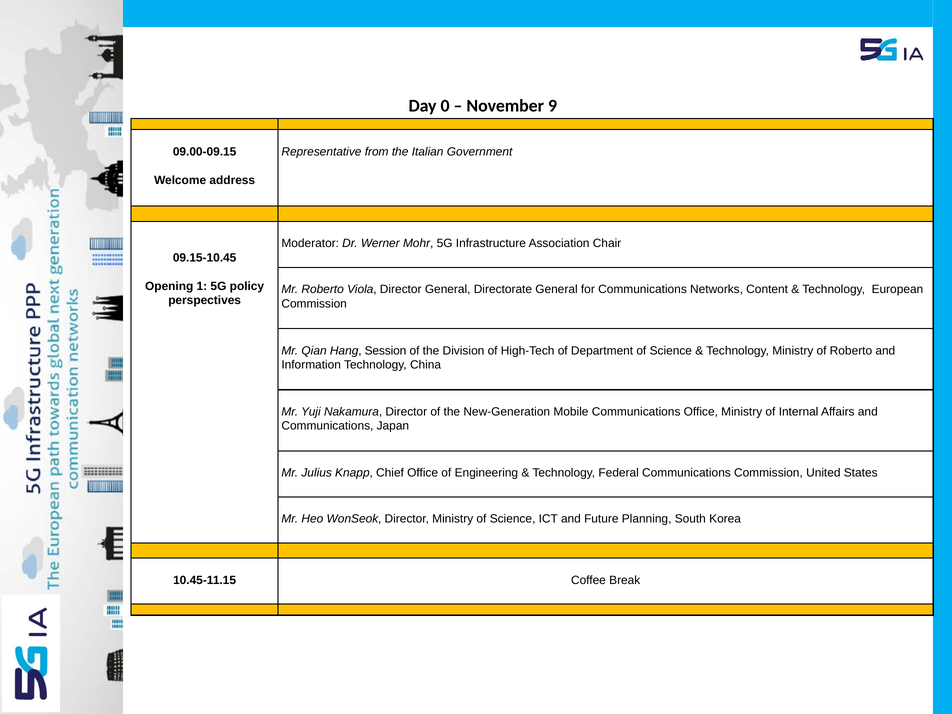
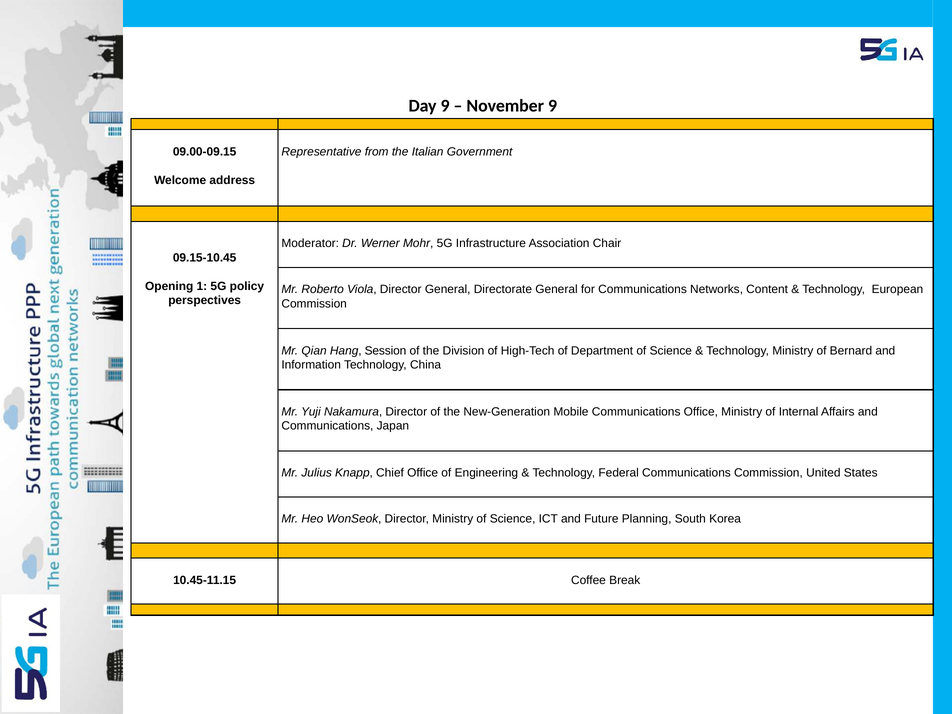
Day 0: 0 -> 9
of Roberto: Roberto -> Bernard
